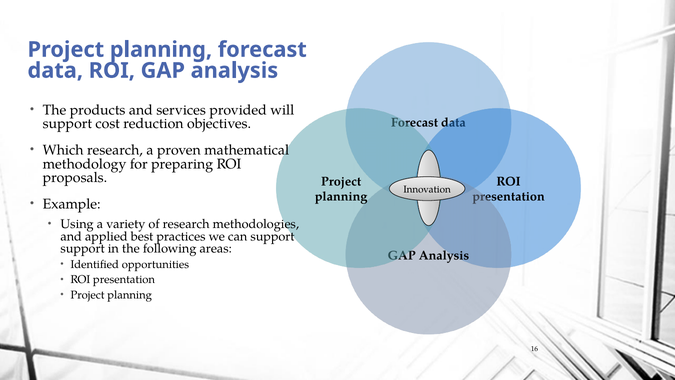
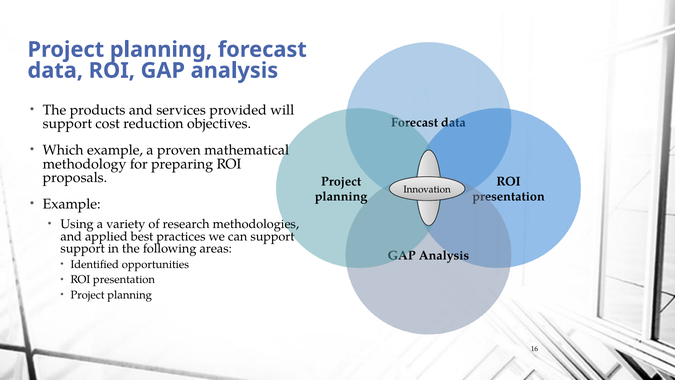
Which research: research -> example
